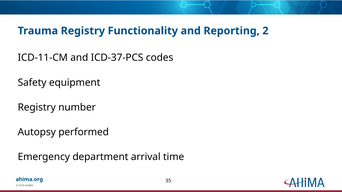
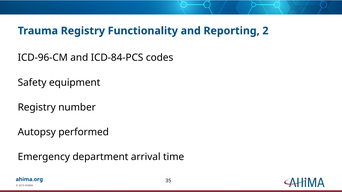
ICD-11-CM: ICD-11-CM -> ICD-96-CM
ICD-37-PCS: ICD-37-PCS -> ICD-84-PCS
